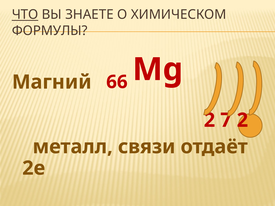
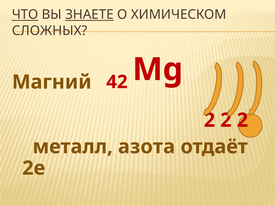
ЗНАЕТЕ underline: none -> present
ФОРМУЛЫ: ФОРМУЛЫ -> СЛОЖНЫХ
66: 66 -> 42
7 at (226, 120): 7 -> 2
связи: связи -> азота
